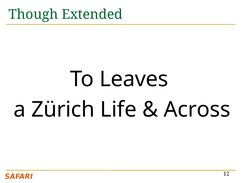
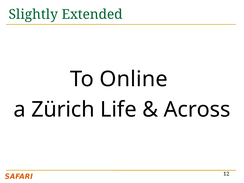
Though: Though -> Slightly
Leaves: Leaves -> Online
